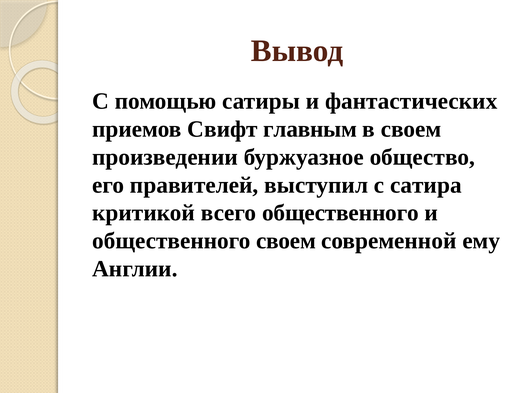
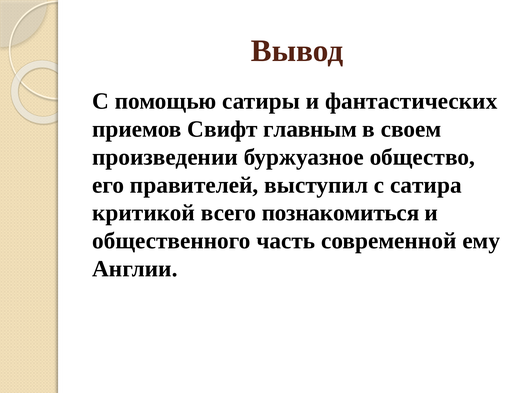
всего общественного: общественного -> познакомиться
общественного своем: своем -> часть
